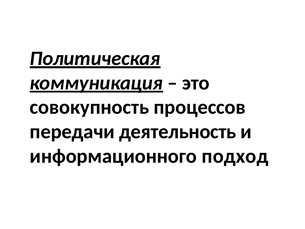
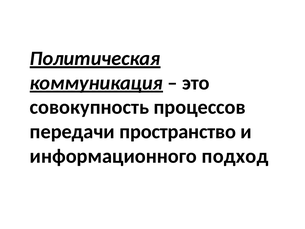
деятельность: деятельность -> пространство
